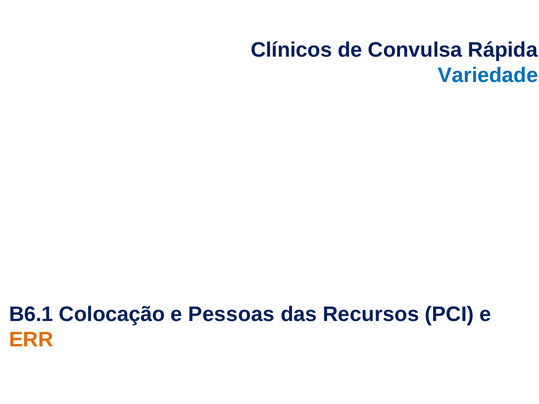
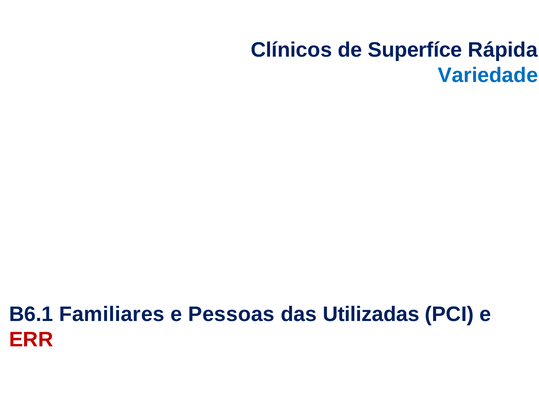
Convulsa: Convulsa -> Superfíce
Colocação: Colocação -> Familiares
Recursos: Recursos -> Utilizadas
ERR colour: orange -> red
